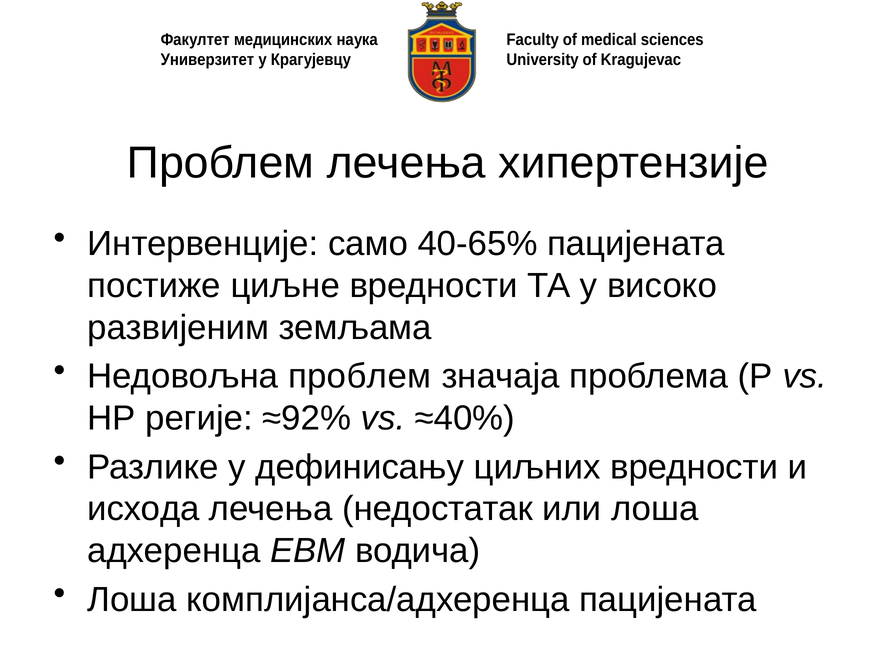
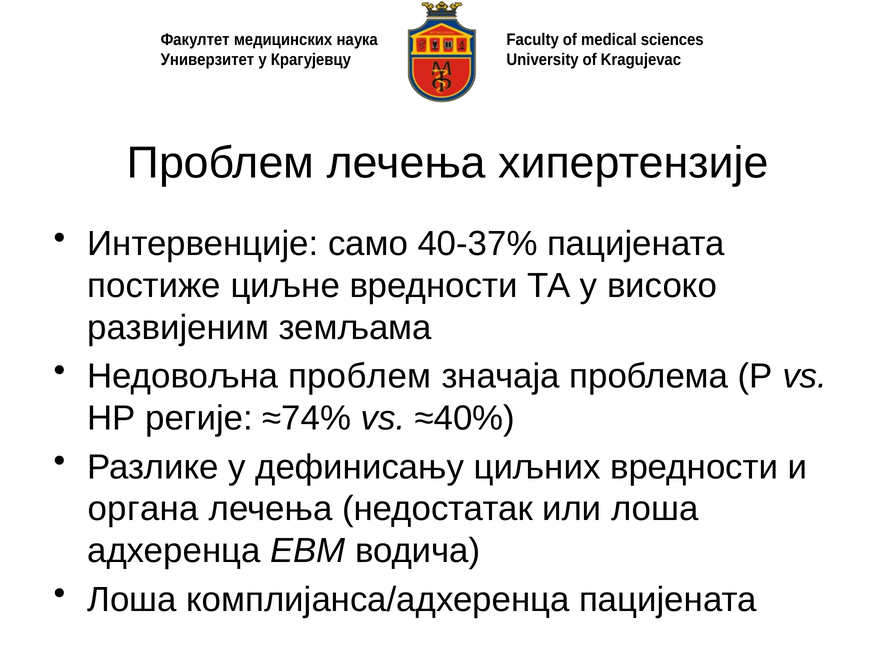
40-65%: 40-65% -> 40-37%
≈92%: ≈92% -> ≈74%
исхода: исхода -> органа
